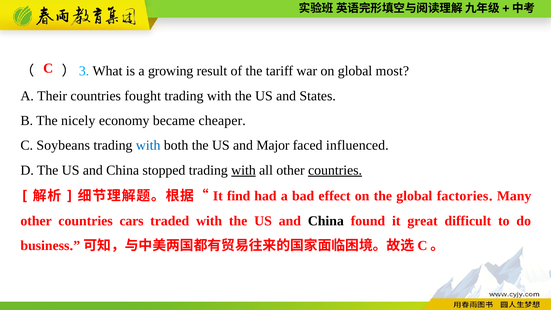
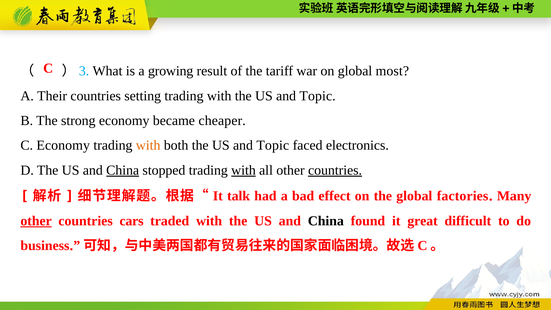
fought: fought -> setting
States at (318, 96): States -> Topic
nicely: nicely -> strong
C Soybeans: Soybeans -> Economy
with at (148, 145) colour: blue -> orange
Major at (273, 145): Major -> Topic
influenced: influenced -> electronics
China at (123, 170) underline: none -> present
find: find -> talk
other at (36, 221) underline: none -> present
